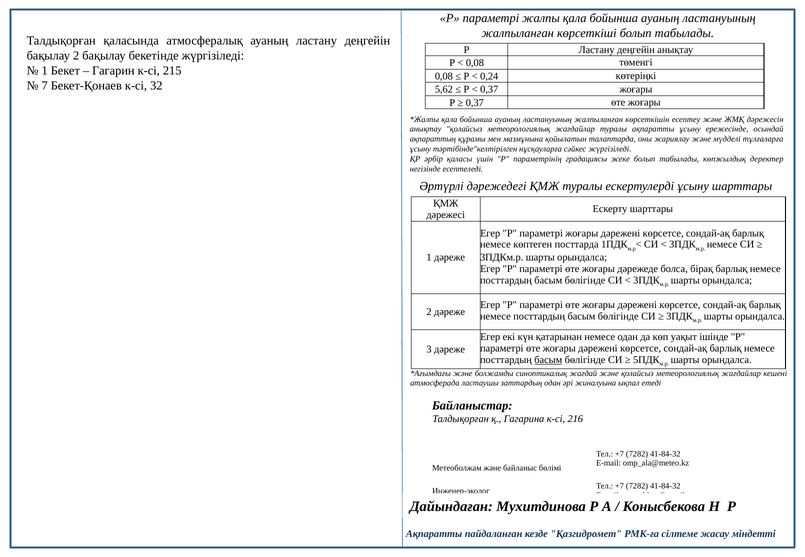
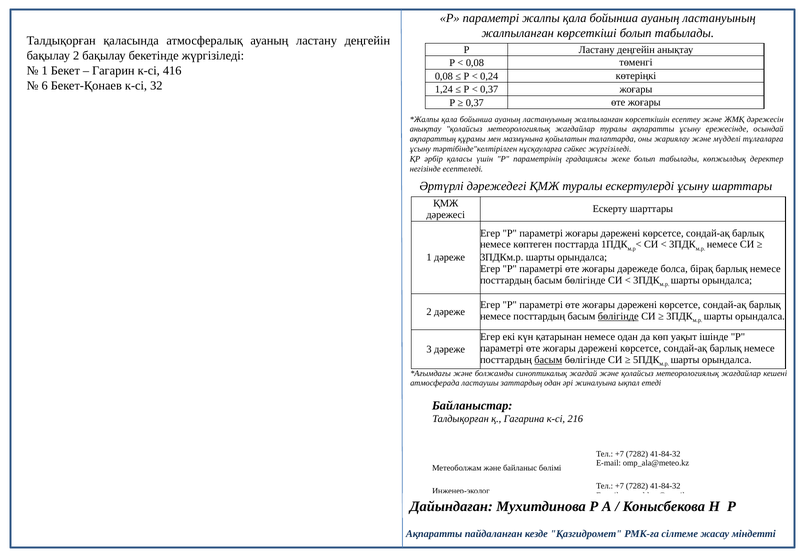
215: 215 -> 416
7: 7 -> 6
5,62: 5,62 -> 1,24
бөлігінде at (618, 317) underline: none -> present
